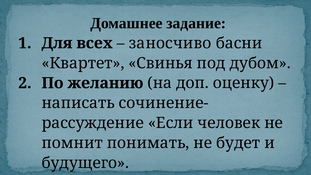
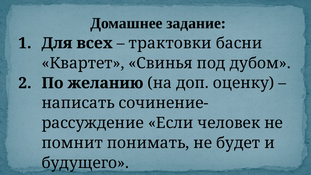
заносчиво: заносчиво -> трактовки
